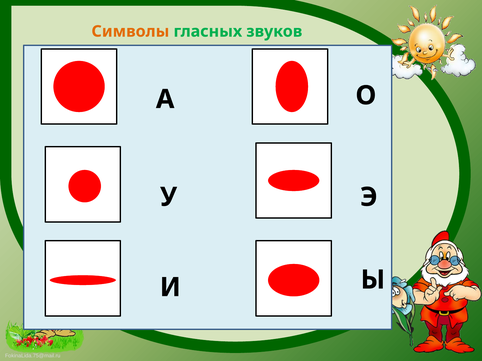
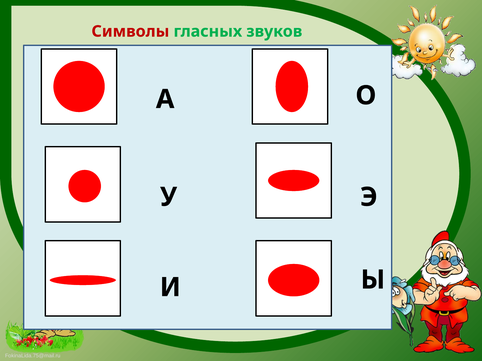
Символы colour: orange -> red
